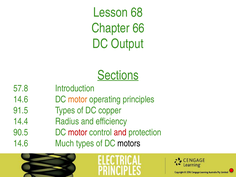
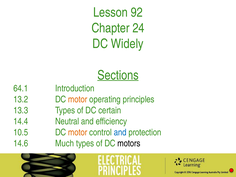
68: 68 -> 92
66: 66 -> 24
Output: Output -> Widely
57.8: 57.8 -> 64.1
14.6 at (21, 99): 14.6 -> 13.2
91.5: 91.5 -> 13.3
copper: copper -> certain
Radius: Radius -> Neutral
90.5: 90.5 -> 10.5
motor at (78, 132) colour: red -> orange
and at (120, 132) colour: red -> blue
